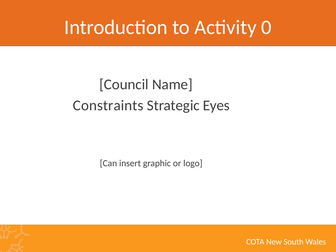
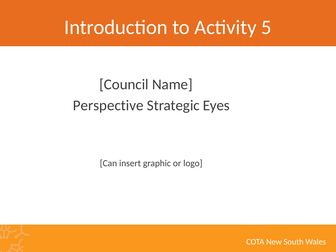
0: 0 -> 5
Constraints: Constraints -> Perspective
